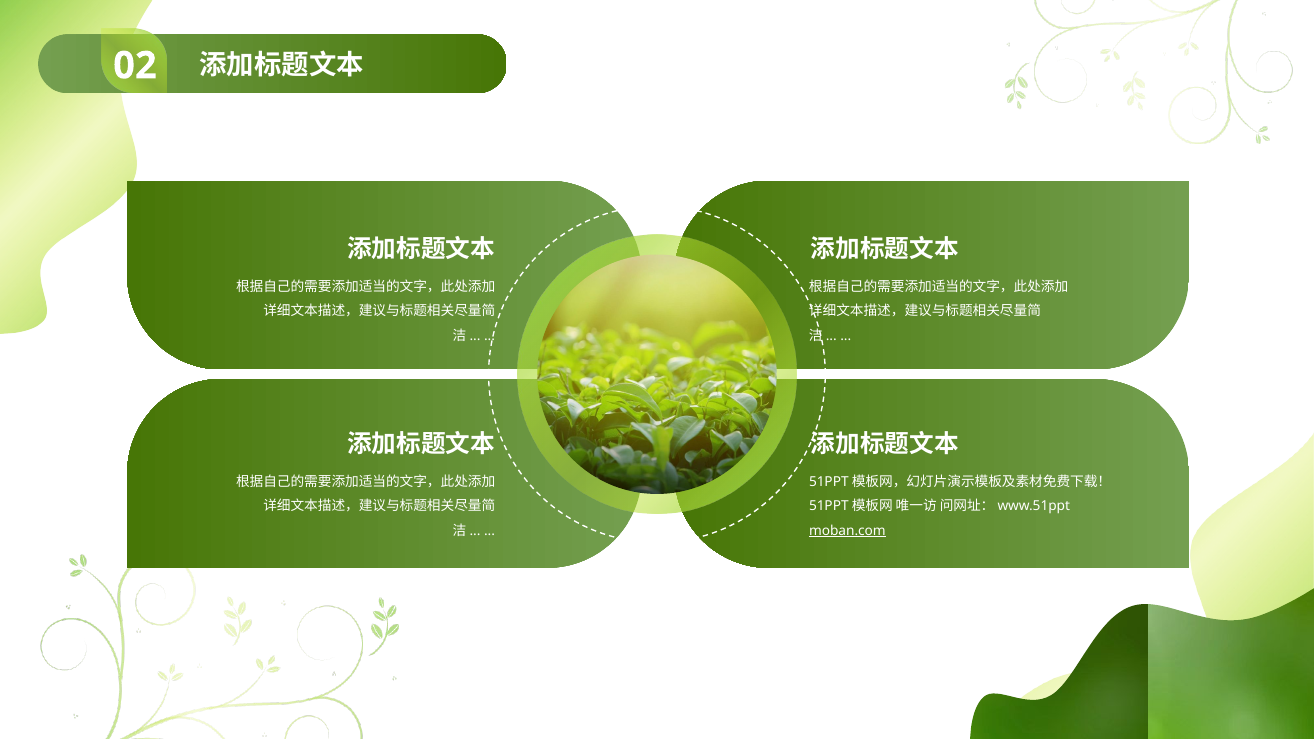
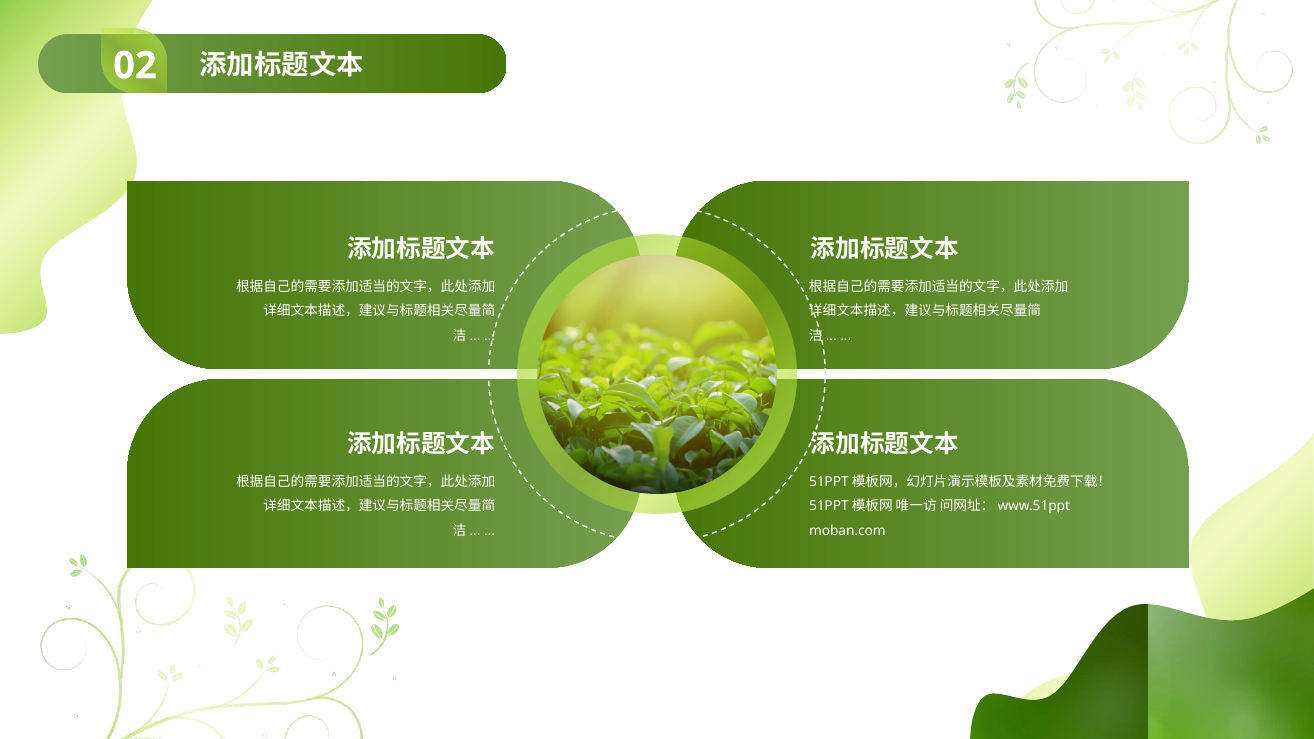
moban.com underline: present -> none
